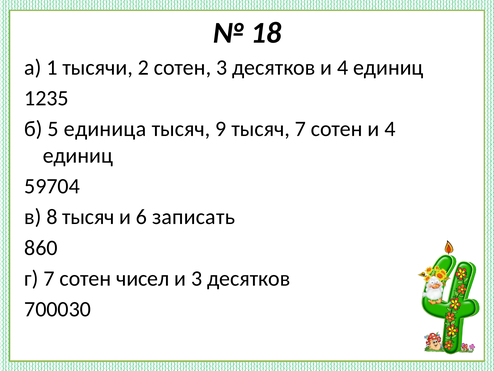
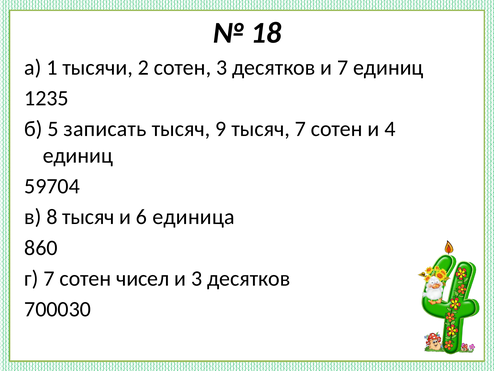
десятков и 4: 4 -> 7
единица: единица -> записать
записать: записать -> единица
